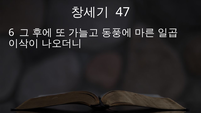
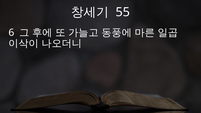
47: 47 -> 55
